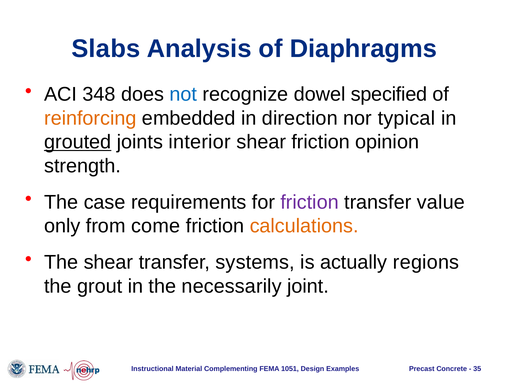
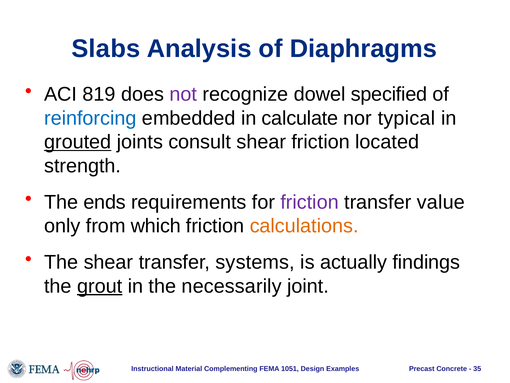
348: 348 -> 819
not colour: blue -> purple
reinforcing colour: orange -> blue
direction: direction -> calculate
interior: interior -> consult
opinion: opinion -> located
case: case -> ends
come: come -> which
regions: regions -> findings
grout underline: none -> present
